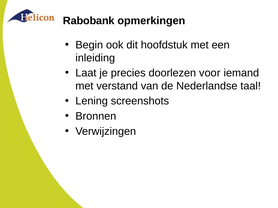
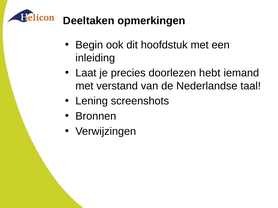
Rabobank: Rabobank -> Deeltaken
voor: voor -> hebt
